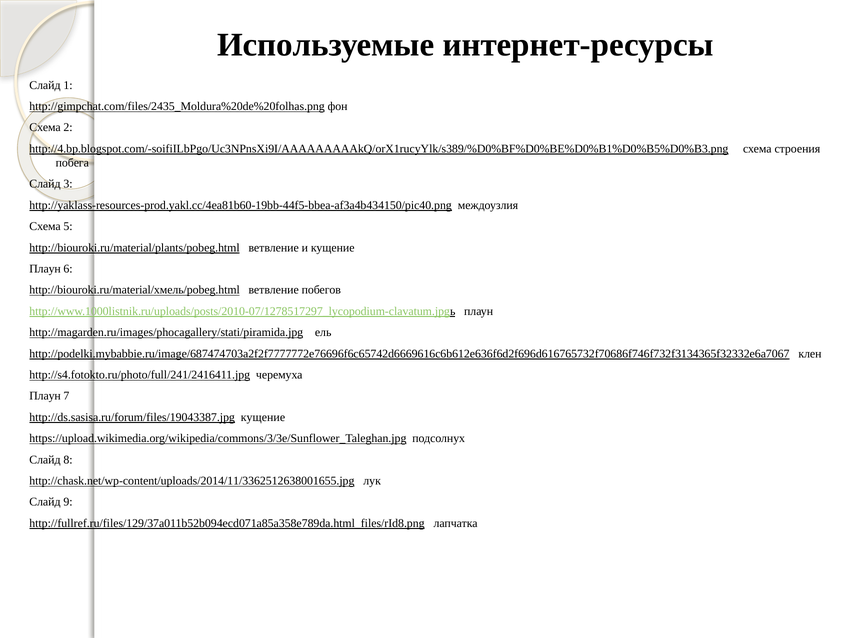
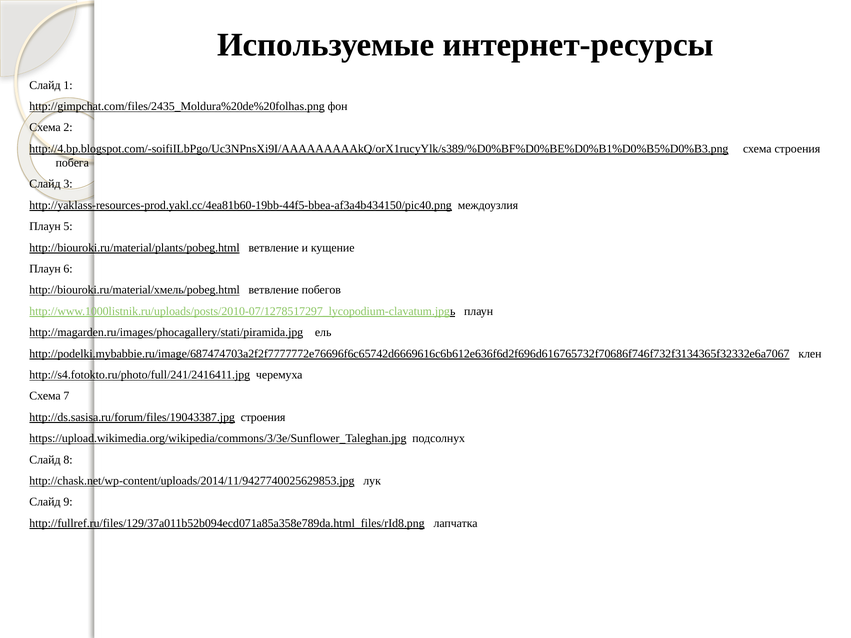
Схема at (45, 227): Схема -> Плаун
Плаун at (45, 396): Плаун -> Схема
http://ds.sasisa.ru/forum/files/19043387.jpg кущение: кущение -> строения
http://chask.net/wp-content/uploads/2014/11/3362512638001655.jpg: http://chask.net/wp-content/uploads/2014/11/3362512638001655.jpg -> http://chask.net/wp-content/uploads/2014/11/9427740025629853.jpg
